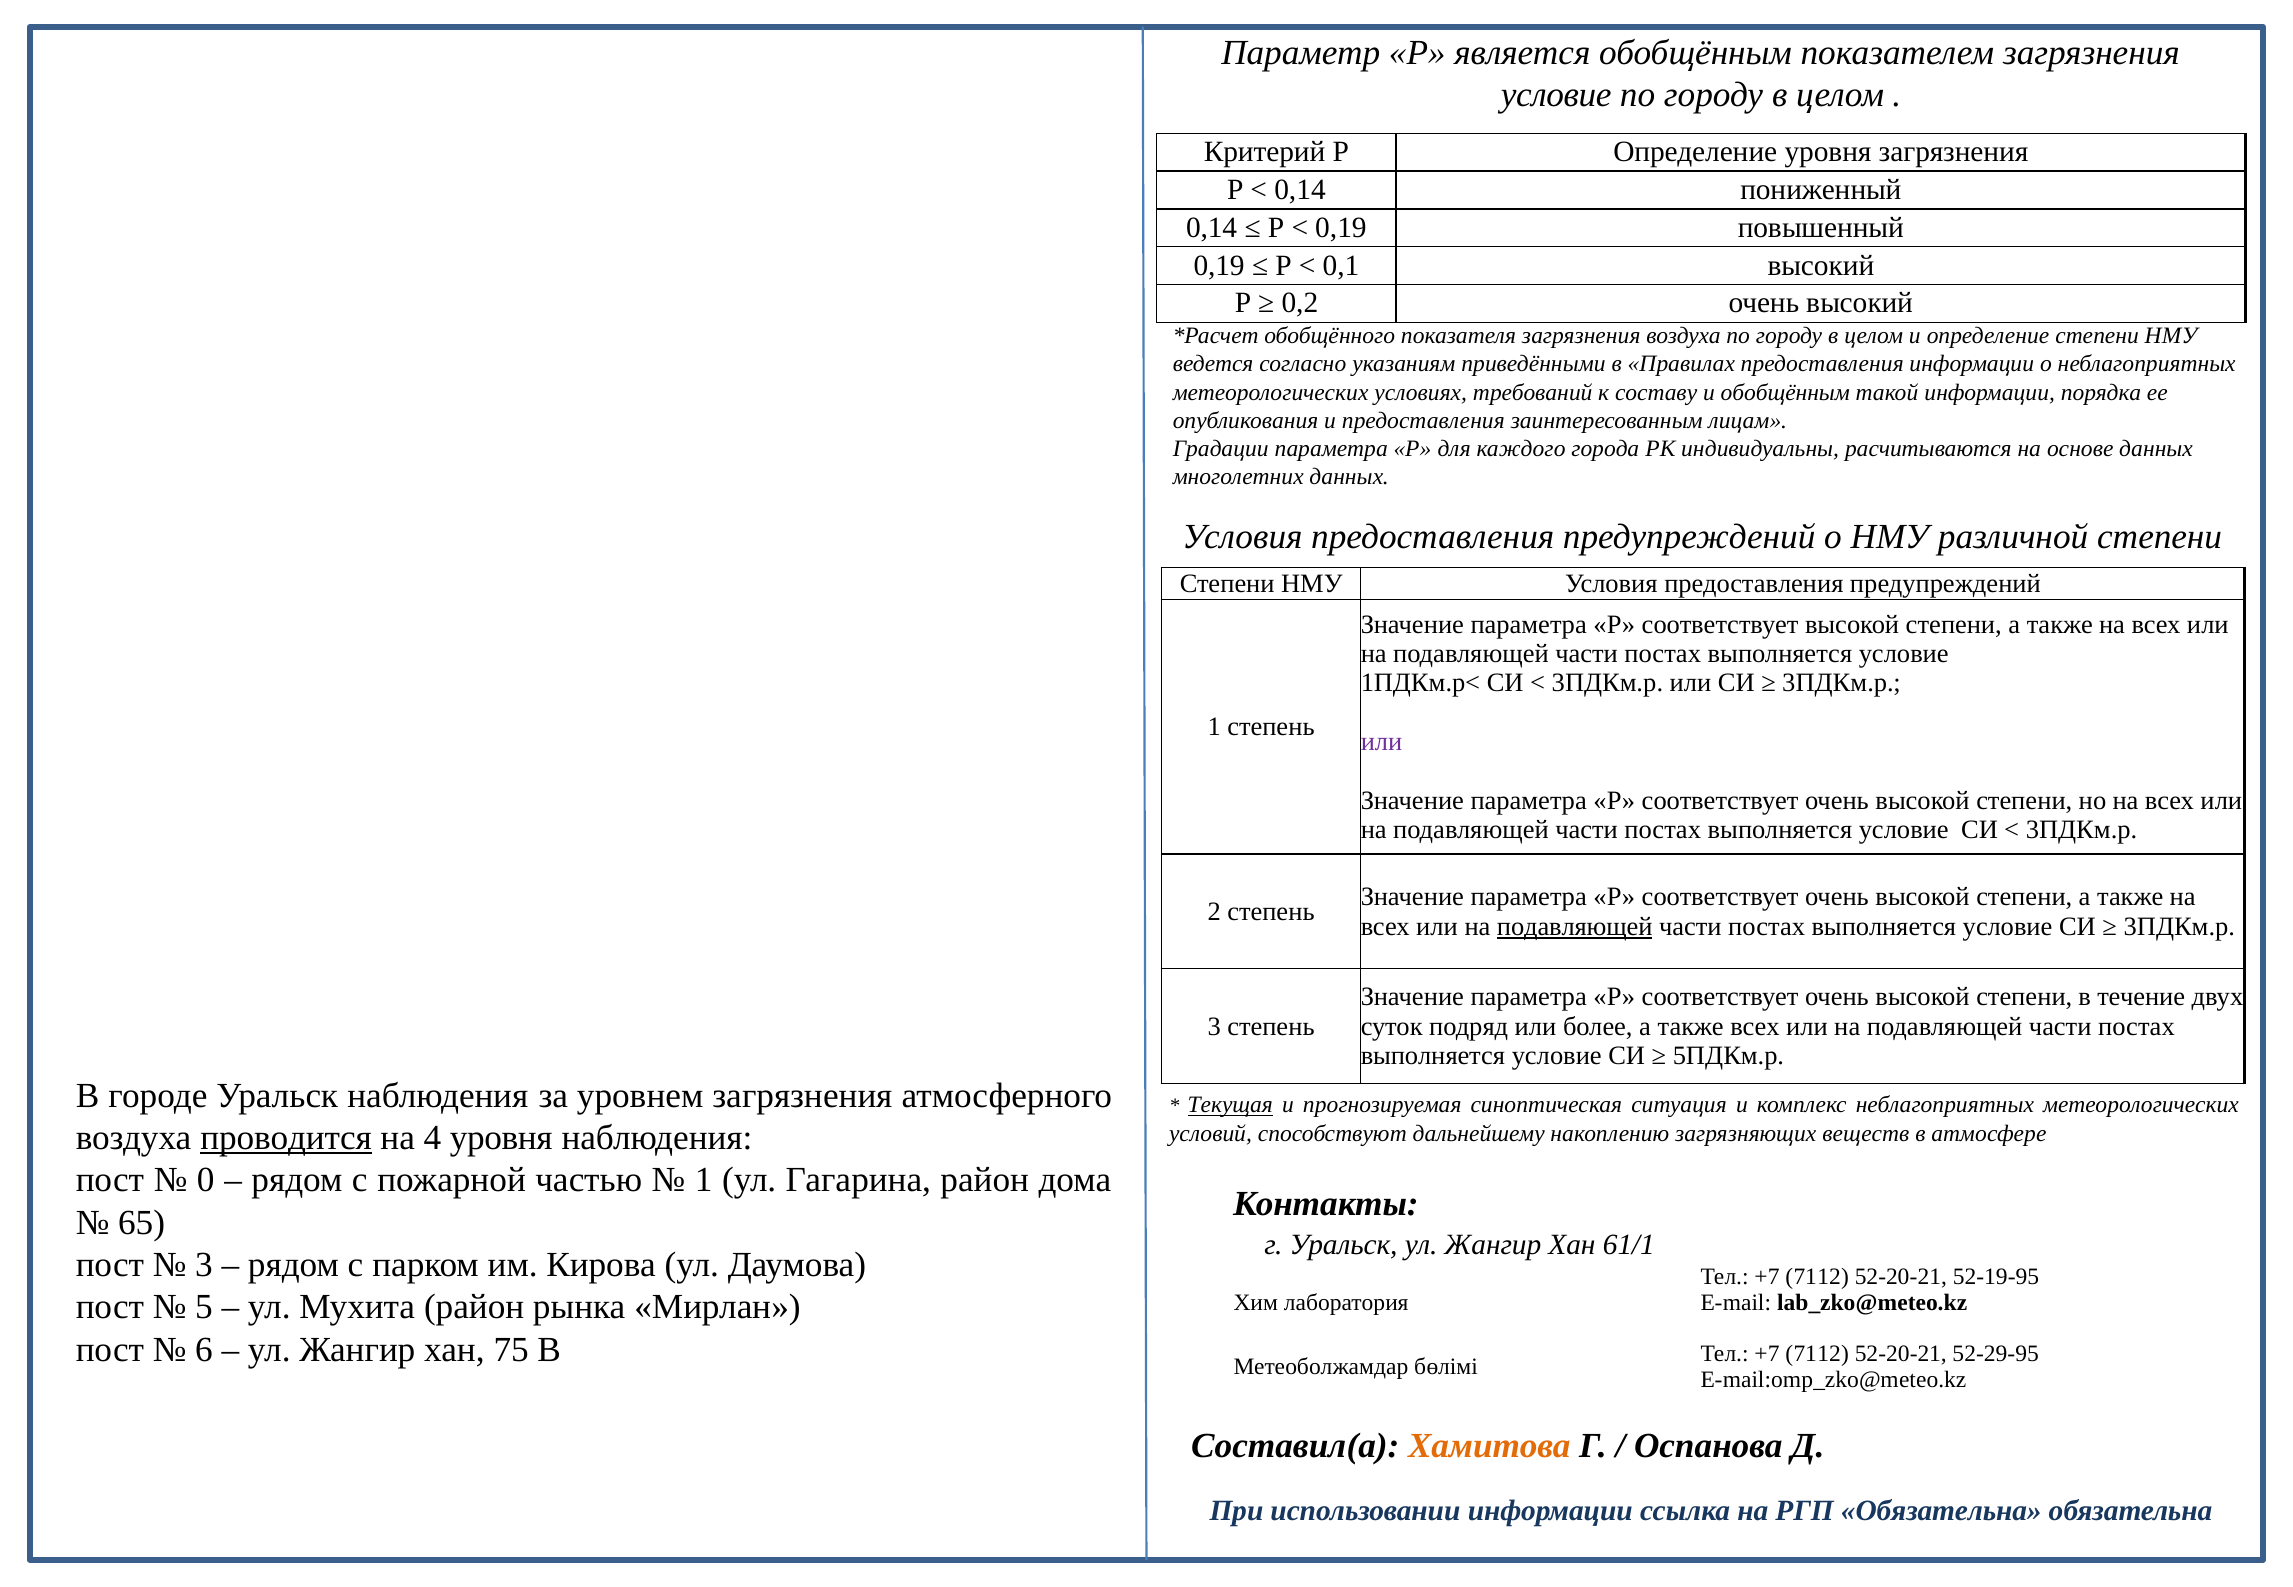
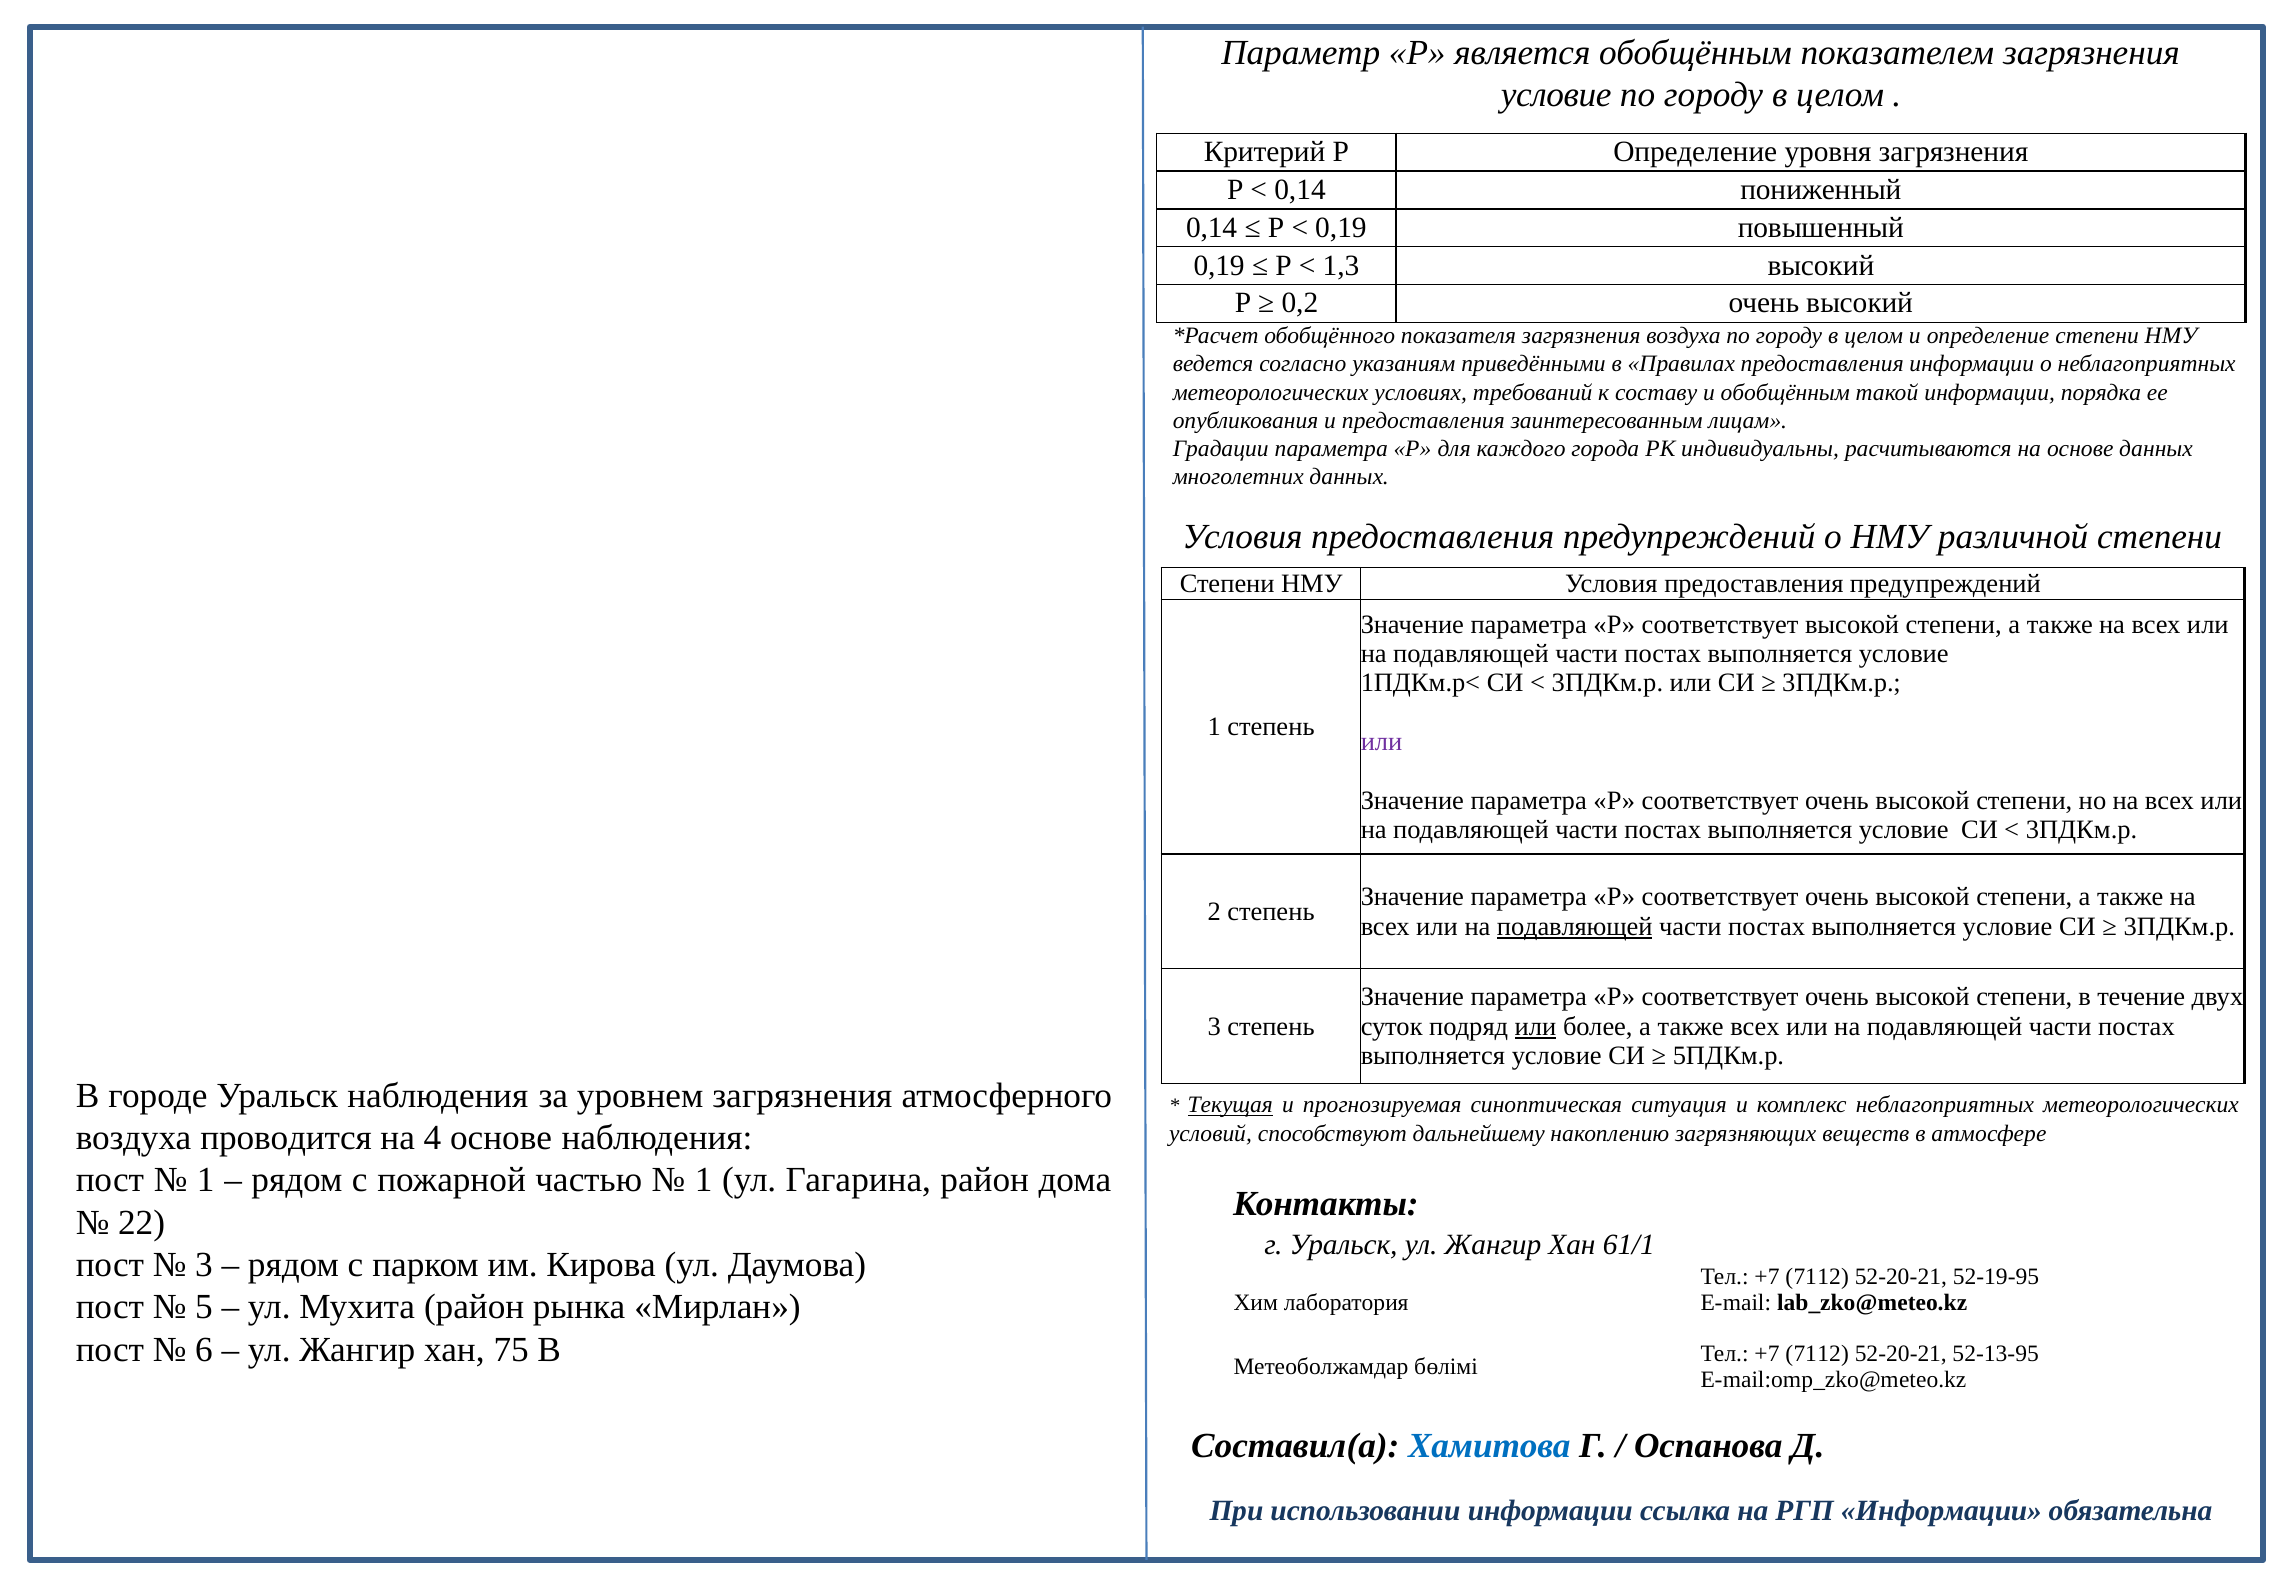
0,1: 0,1 -> 1,3
или at (1536, 1027) underline: none -> present
проводится underline: present -> none
4 уровня: уровня -> основе
0 at (206, 1180): 0 -> 1
65: 65 -> 22
52-29-95: 52-29-95 -> 52-13-95
Хамитова colour: orange -> blue
РГП Обязательна: Обязательна -> Информации
